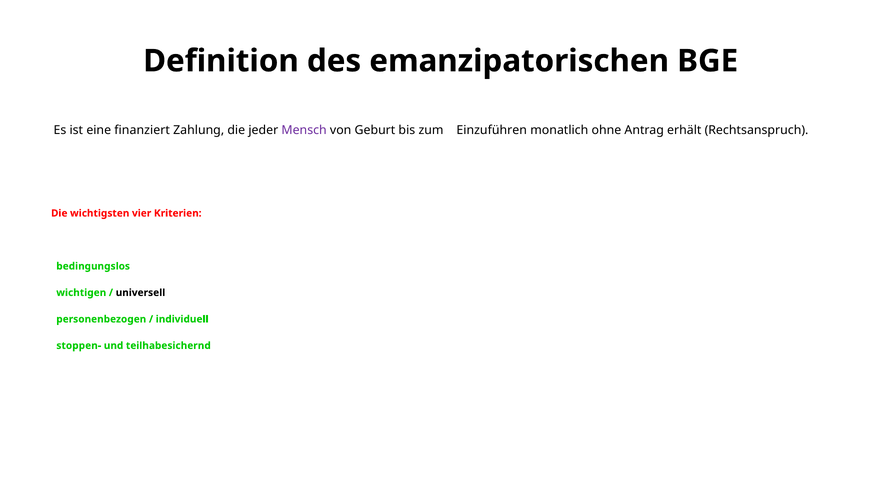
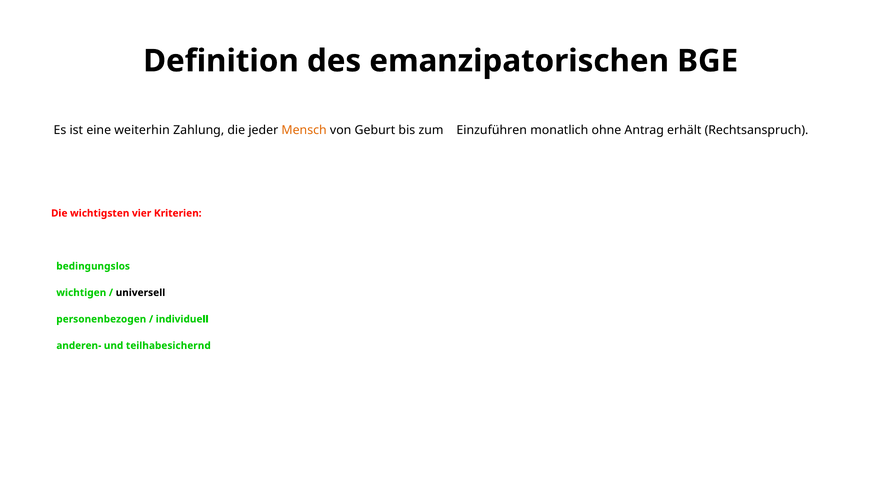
finanziert: finanziert -> weiterhin
Mensch colour: purple -> orange
stoppen-: stoppen- -> anderen-
